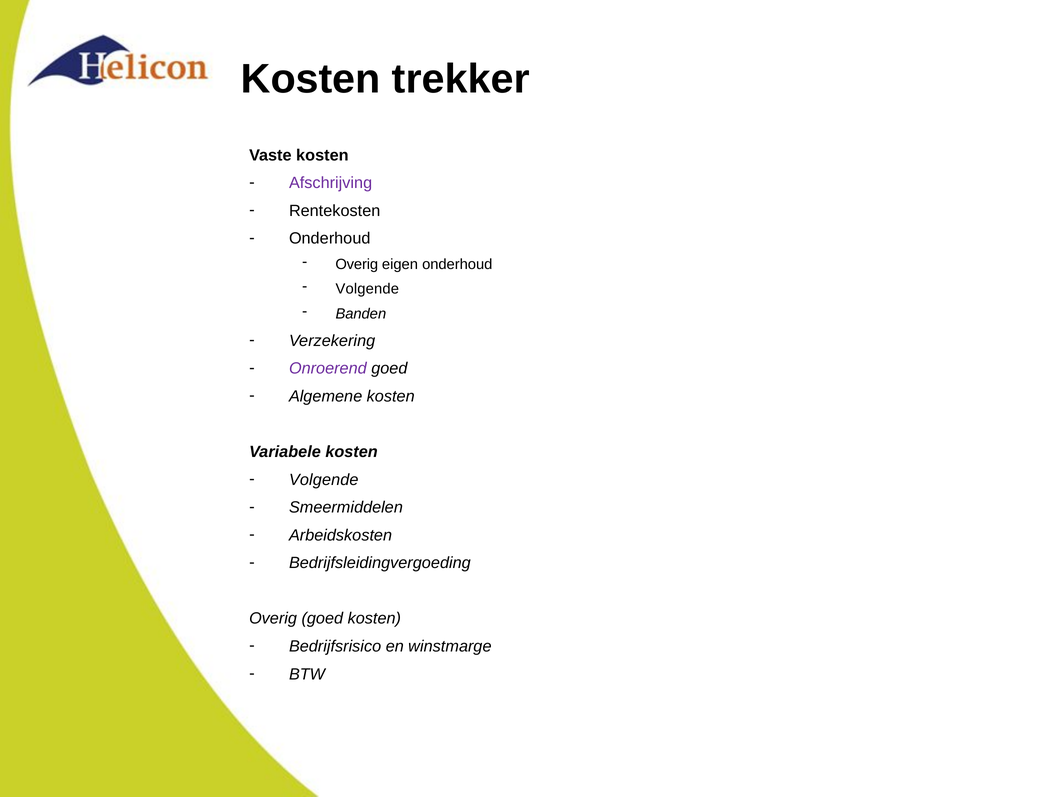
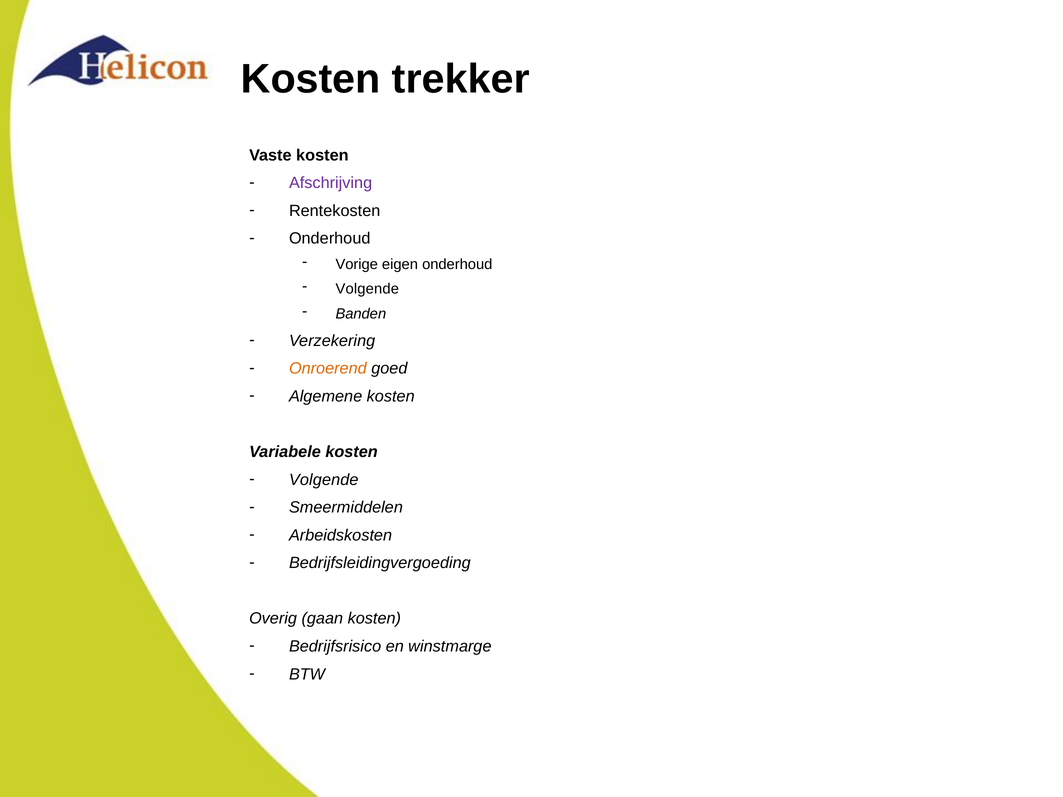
Overig at (357, 264): Overig -> Vorige
Onroerend colour: purple -> orange
Overig goed: goed -> gaan
